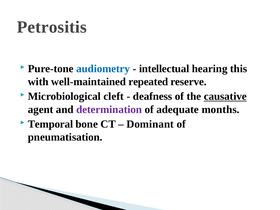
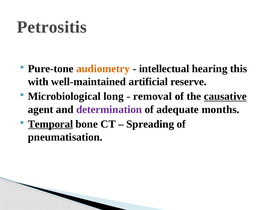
audiometry colour: blue -> orange
repeated: repeated -> artificial
cleft: cleft -> long
deafness: deafness -> removal
Temporal underline: none -> present
Dominant: Dominant -> Spreading
